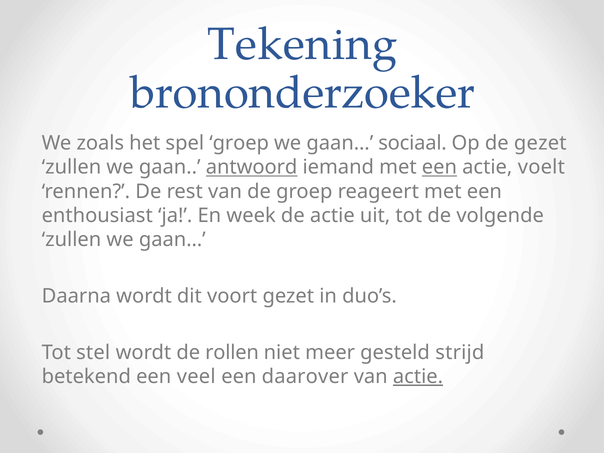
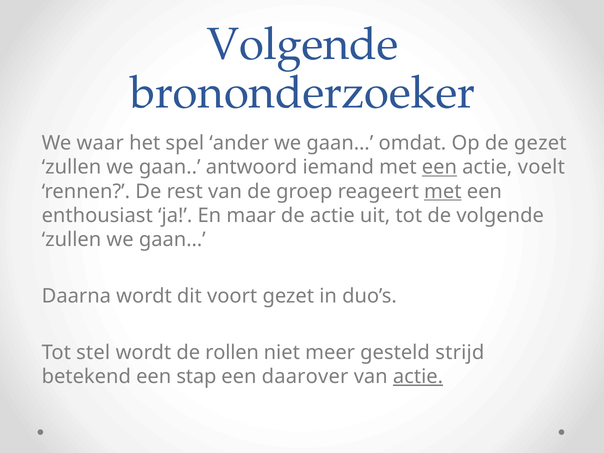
Tekening at (302, 44): Tekening -> Volgende
zoals: zoals -> waar
spel groep: groep -> ander
sociaal: sociaal -> omdat
antwoord underline: present -> none
met at (443, 191) underline: none -> present
week: week -> maar
veel: veel -> stap
